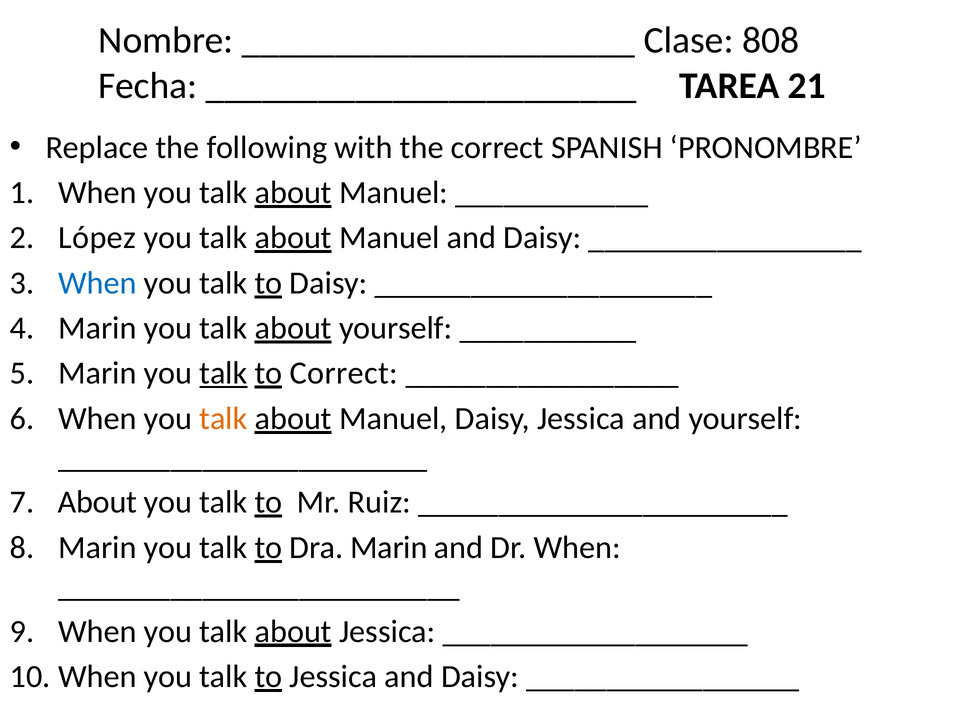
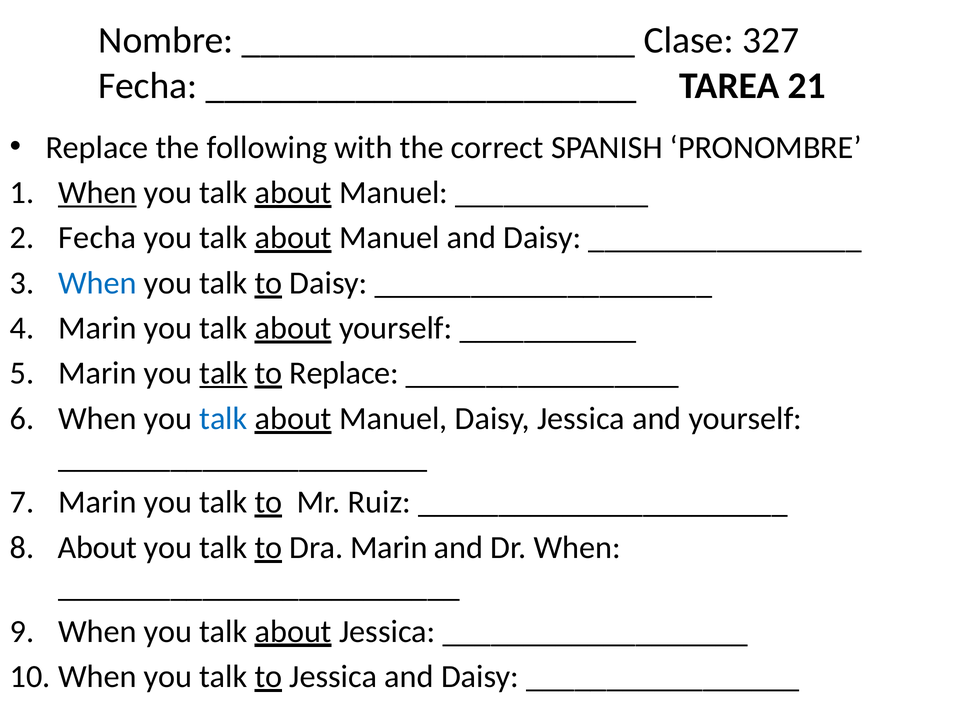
808: 808 -> 327
When at (97, 193) underline: none -> present
López at (97, 238): López -> Fecha
to Correct: Correct -> Replace
talk at (223, 418) colour: orange -> blue
About at (98, 502): About -> Marin
Marin at (97, 547): Marin -> About
